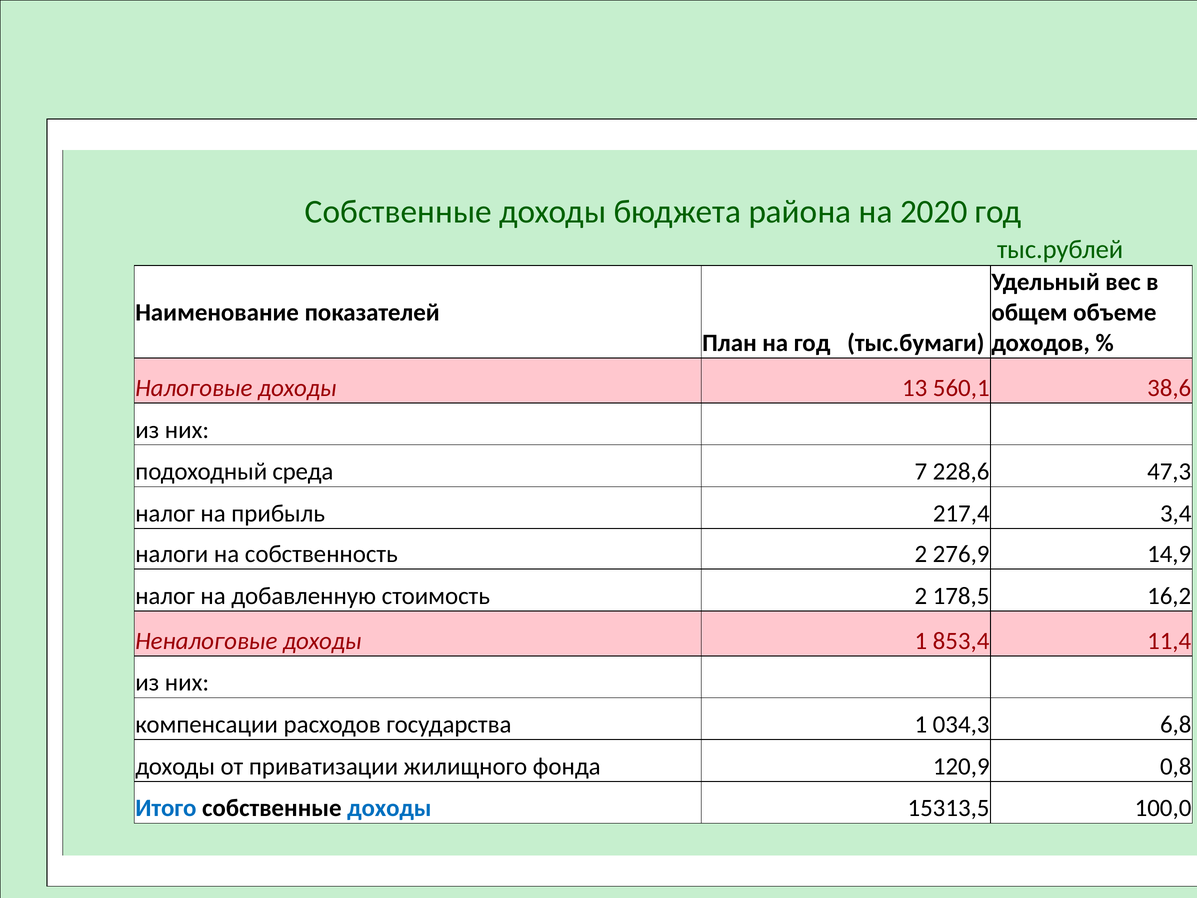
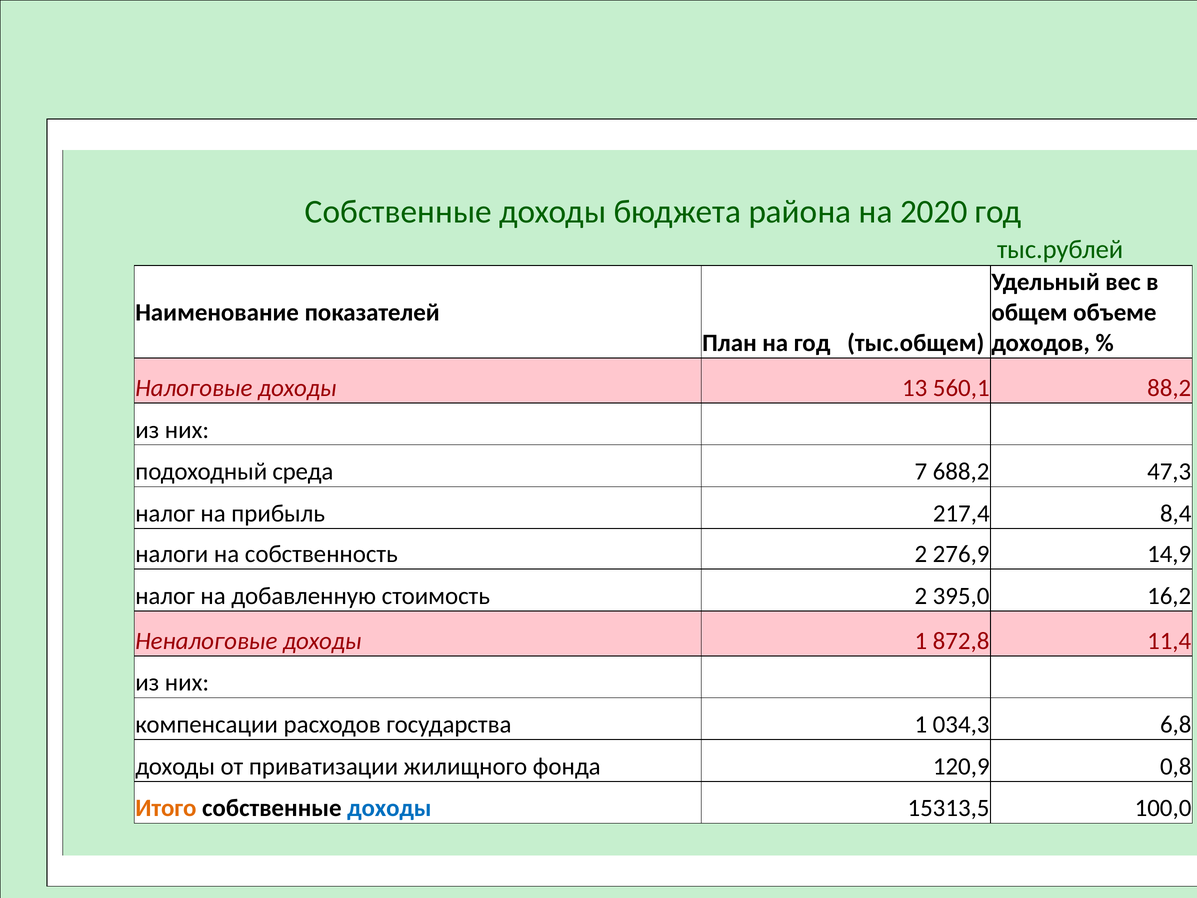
тыс.бумаги: тыс.бумаги -> тыс.общем
38,6: 38,6 -> 88,2
228,6: 228,6 -> 688,2
3,4: 3,4 -> 8,4
178,5: 178,5 -> 395,0
853,4: 853,4 -> 872,8
Итого colour: blue -> orange
